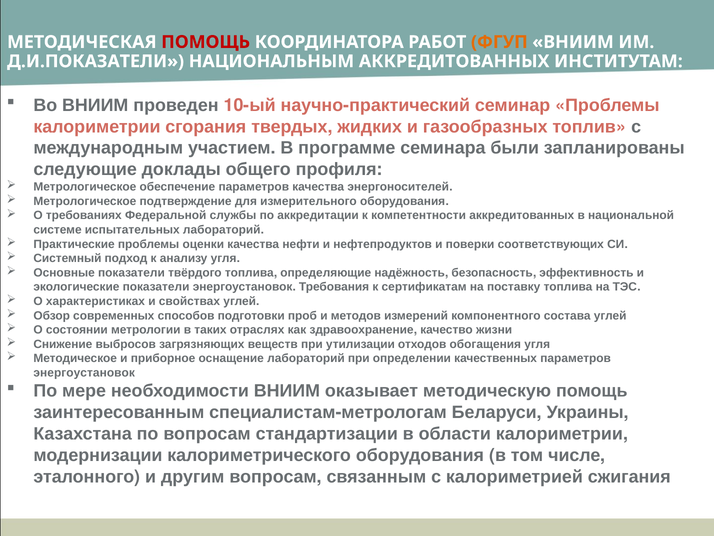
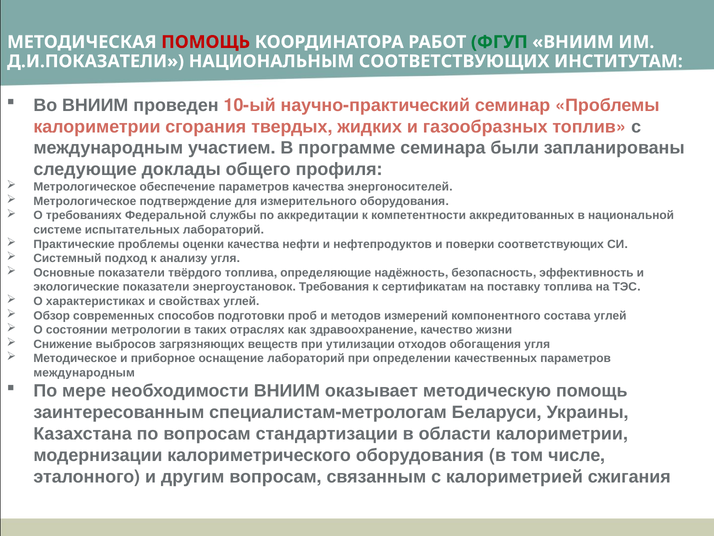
ФГУП colour: orange -> green
НАЦИОНАЛЬНЫМ АККРЕДИТОВАННЫХ: АККРЕДИТОВАННЫХ -> СООТВЕТСТВУЮЩИХ
энергоустановок at (84, 372): энергоустановок -> международным
